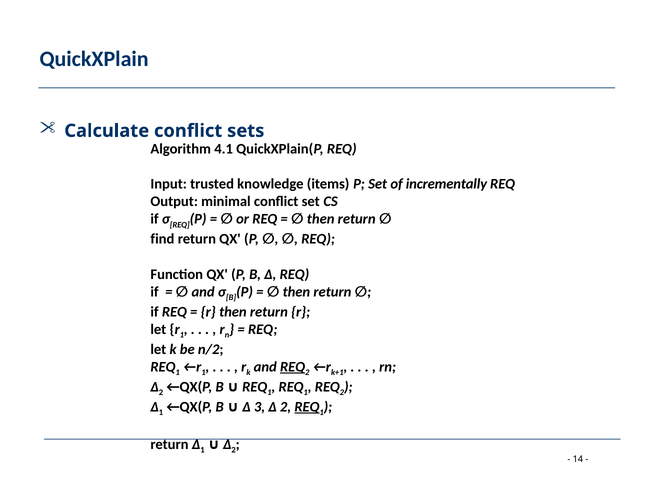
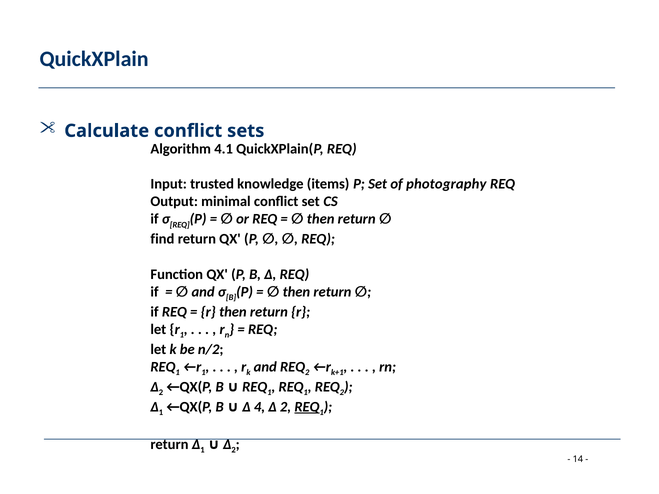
incrementally: incrementally -> photography
REQ at (293, 367) underline: present -> none
3: 3 -> 4
